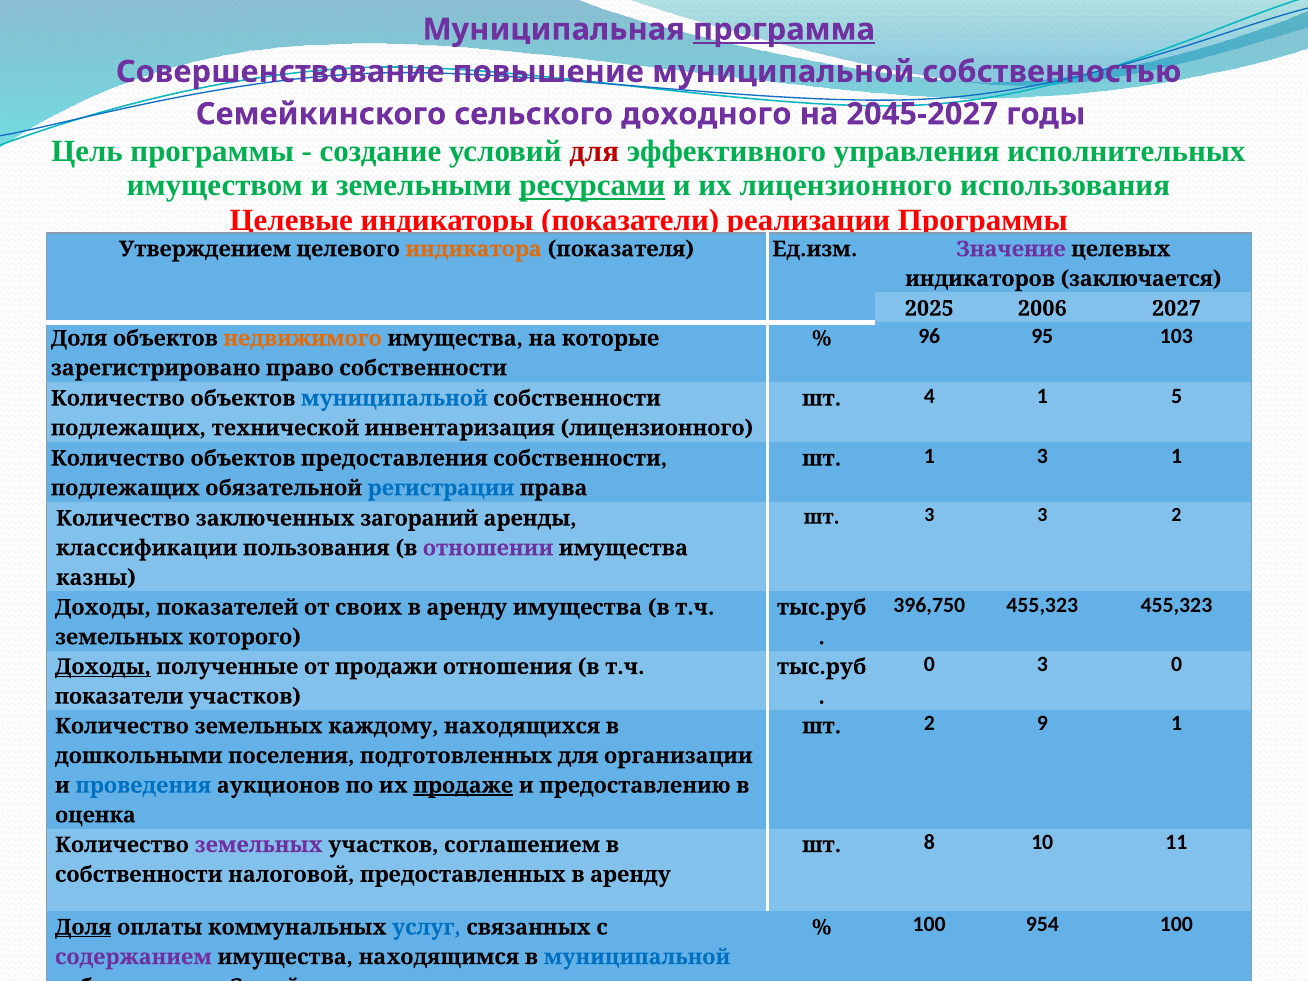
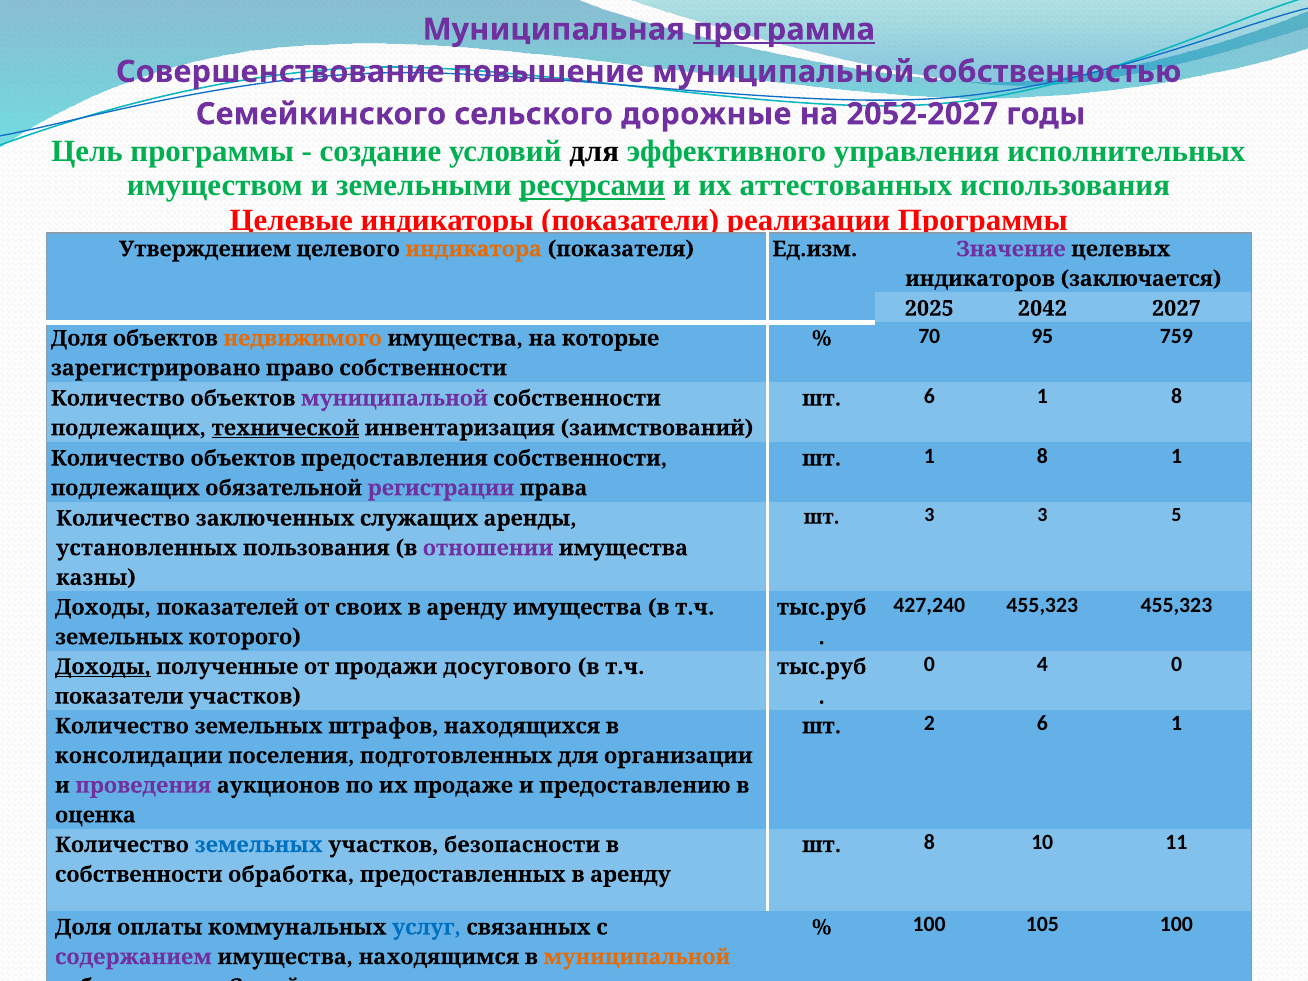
доходного: доходного -> дорожные
2045-2027: 2045-2027 -> 2052-2027
для at (594, 151) colour: red -> black
их лицензионного: лицензионного -> аттестованных
2006: 2006 -> 2042
96: 96 -> 70
103: 103 -> 759
муниципальной at (394, 398) colour: blue -> purple
шт 4: 4 -> 6
5 at (1177, 396): 5 -> 8
технической underline: none -> present
инвентаризация лицензионного: лицензионного -> заимствований
шт 1 3: 3 -> 8
регистрации colour: blue -> purple
3 2: 2 -> 5
загораний: загораний -> служащих
классификации: классификации -> установленных
396,750: 396,750 -> 427,240
0 3: 3 -> 4
отношения: отношения -> досугового
каждому: каждому -> штрафов
2 9: 9 -> 6
дошкольными: дошкольными -> консолидации
проведения colour: blue -> purple
продаже underline: present -> none
земельных at (259, 845) colour: purple -> blue
соглашением: соглашением -> безопасности
налоговой: налоговой -> обработка
Доля at (83, 927) underline: present -> none
954: 954 -> 105
муниципальной at (637, 957) colour: blue -> orange
